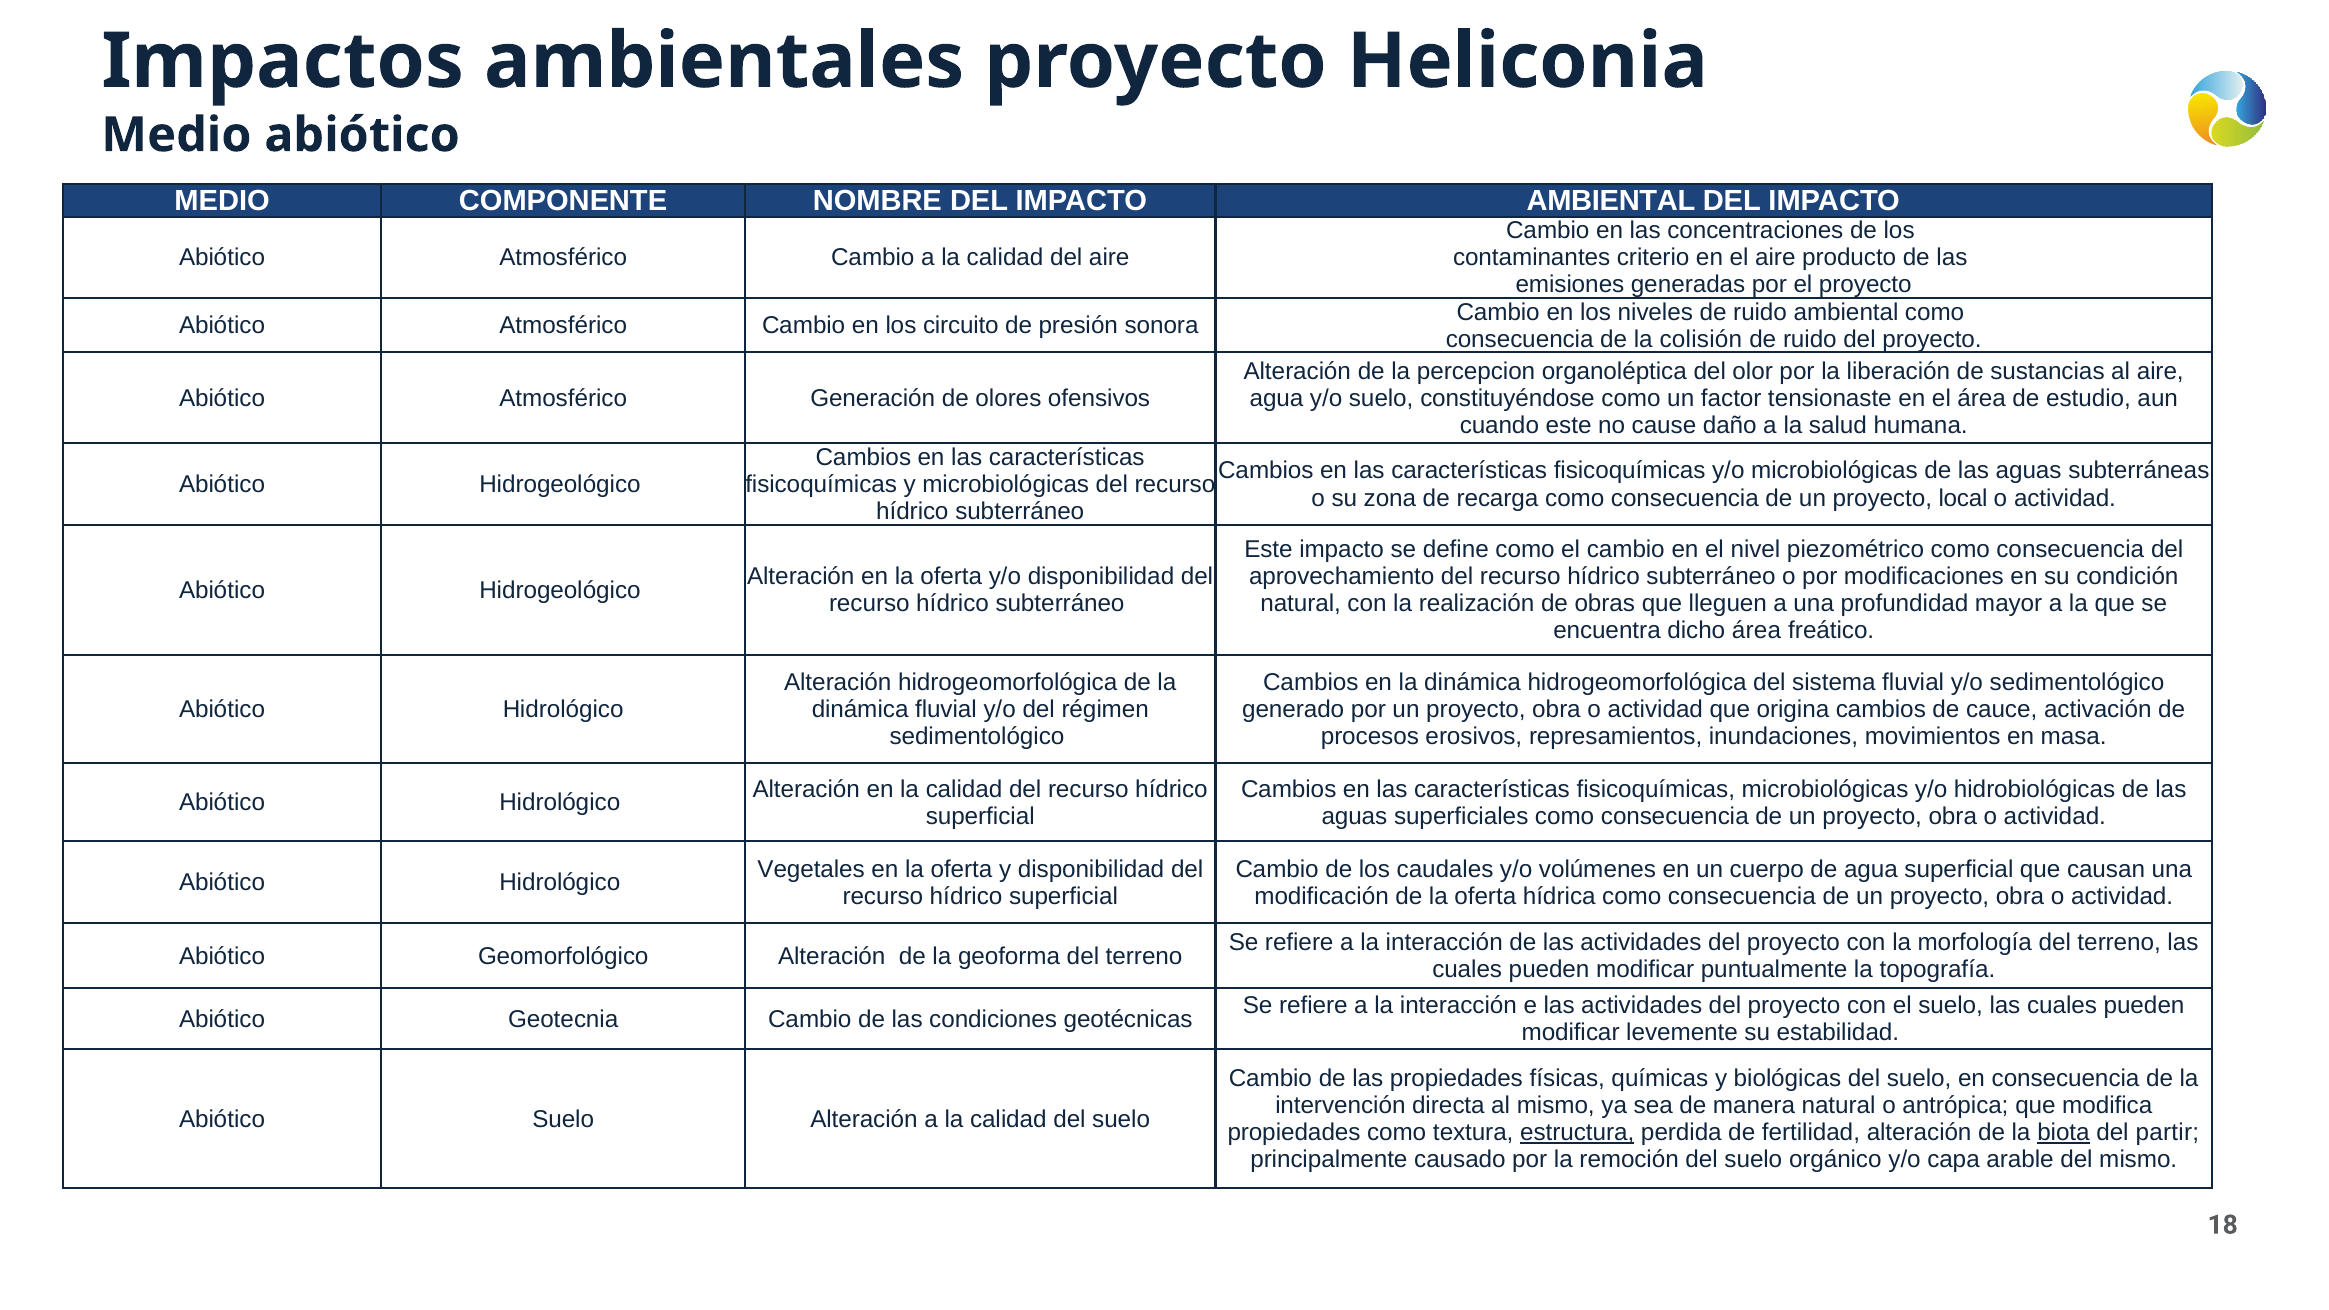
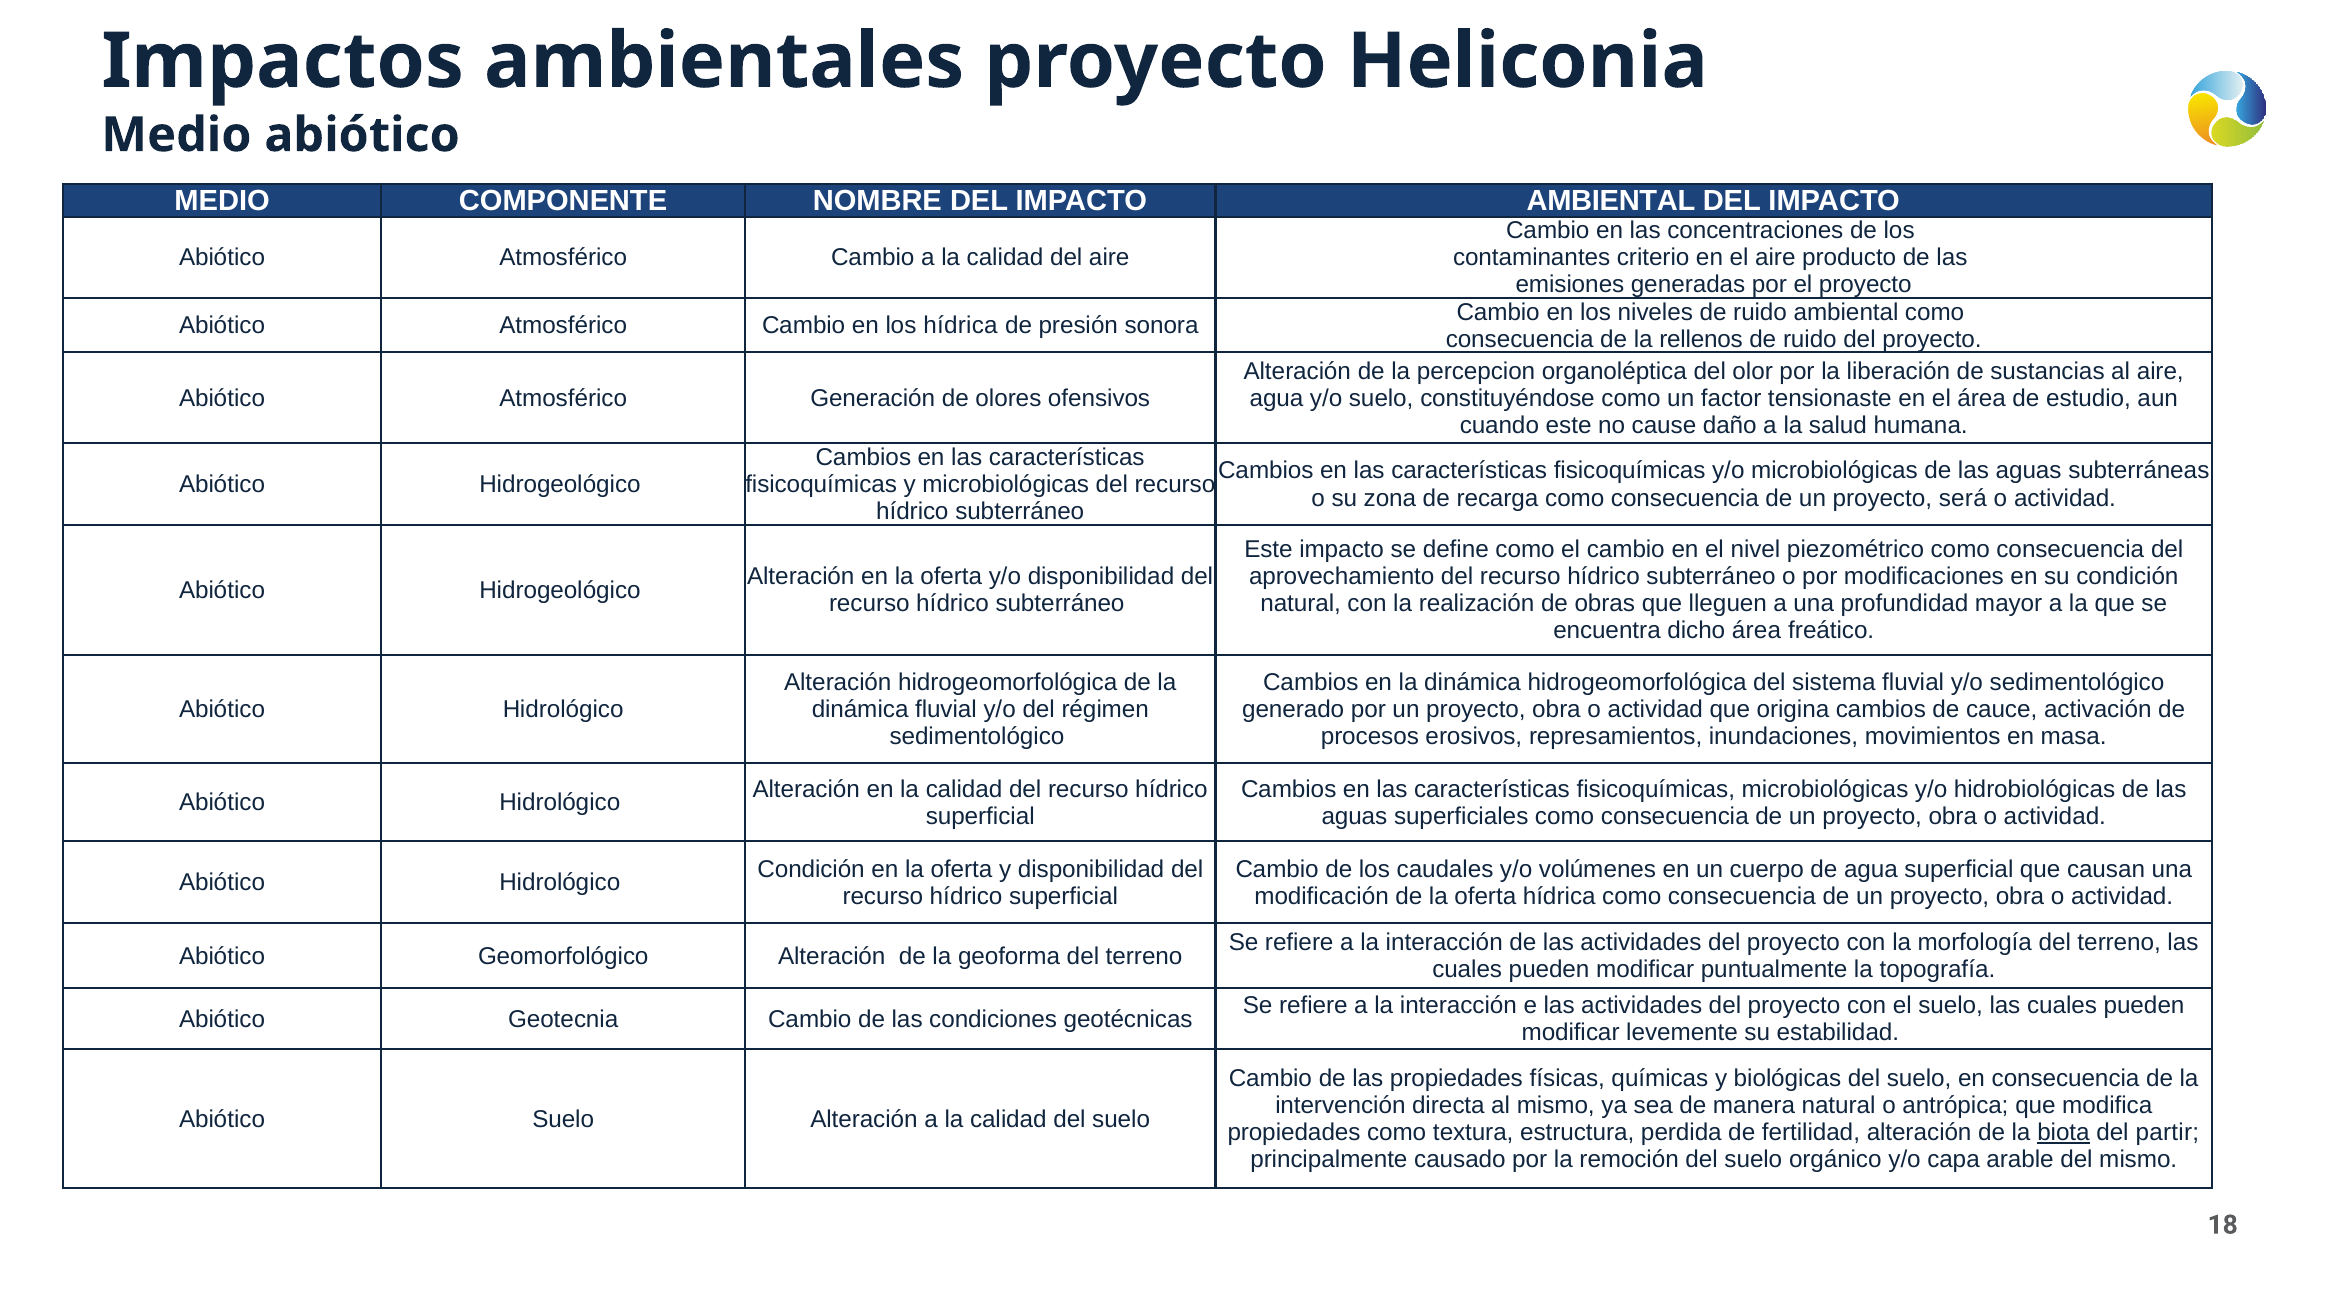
los circuito: circuito -> hídrica
colisión: colisión -> rellenos
local: local -> será
Vegetales at (811, 869): Vegetales -> Condición
estructura underline: present -> none
